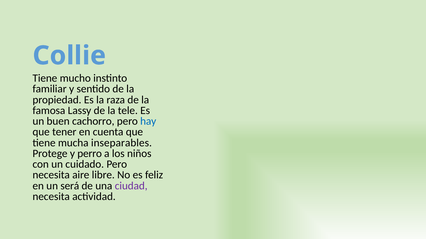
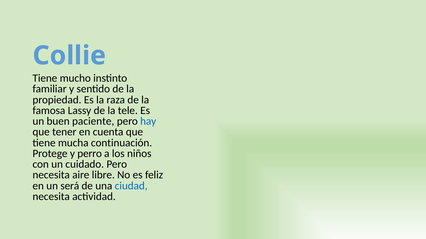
cachorro: cachorro -> paciente
inseparables: inseparables -> continuación
ciudad colour: purple -> blue
